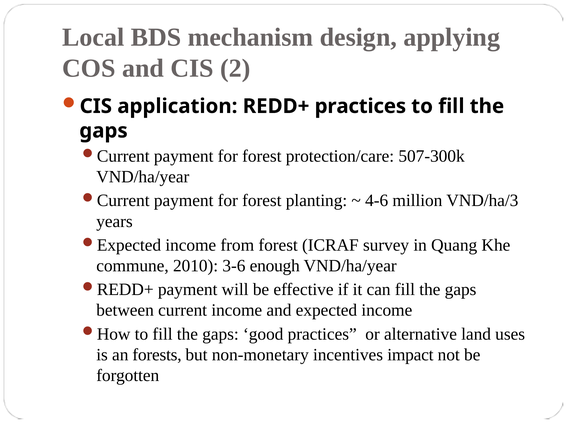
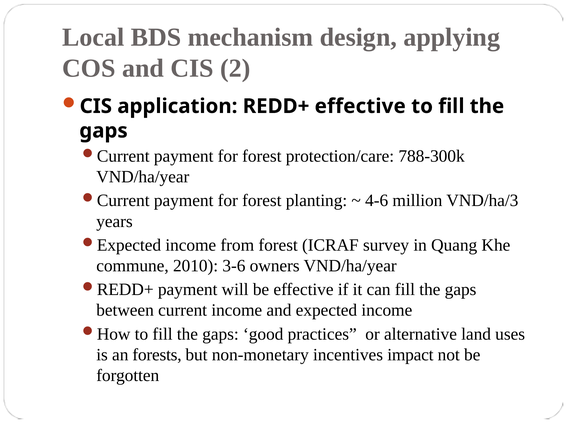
REDD+ practices: practices -> effective
507-300k: 507-300k -> 788-300k
enough: enough -> owners
